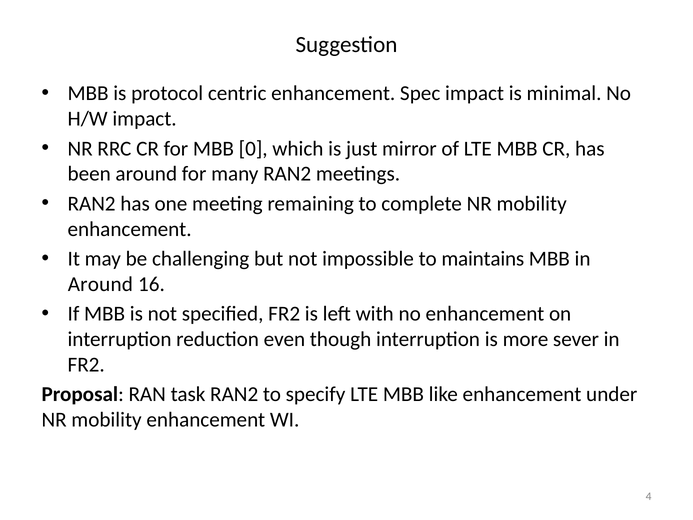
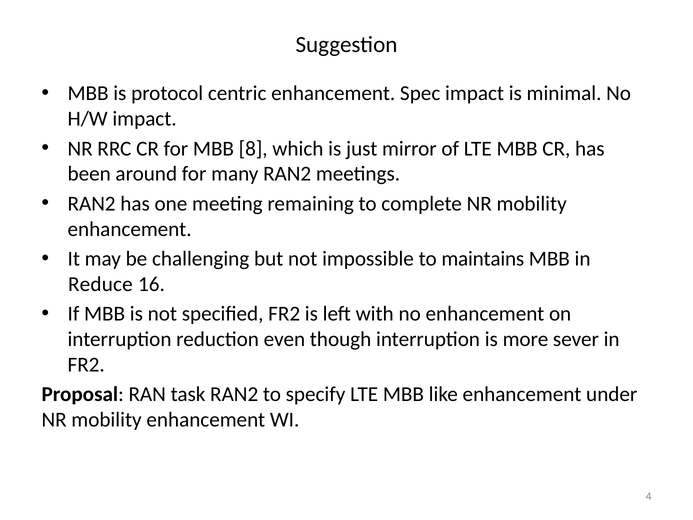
0: 0 -> 8
Around at (100, 284): Around -> Reduce
